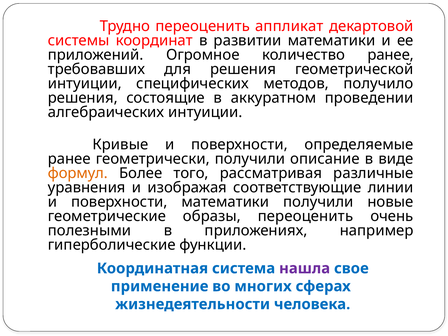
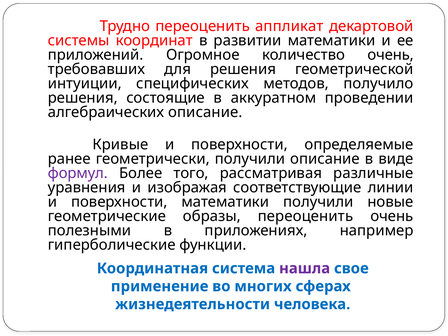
количество ранее: ранее -> очень
алгебраических интуиции: интуиции -> описание
формул colour: orange -> purple
